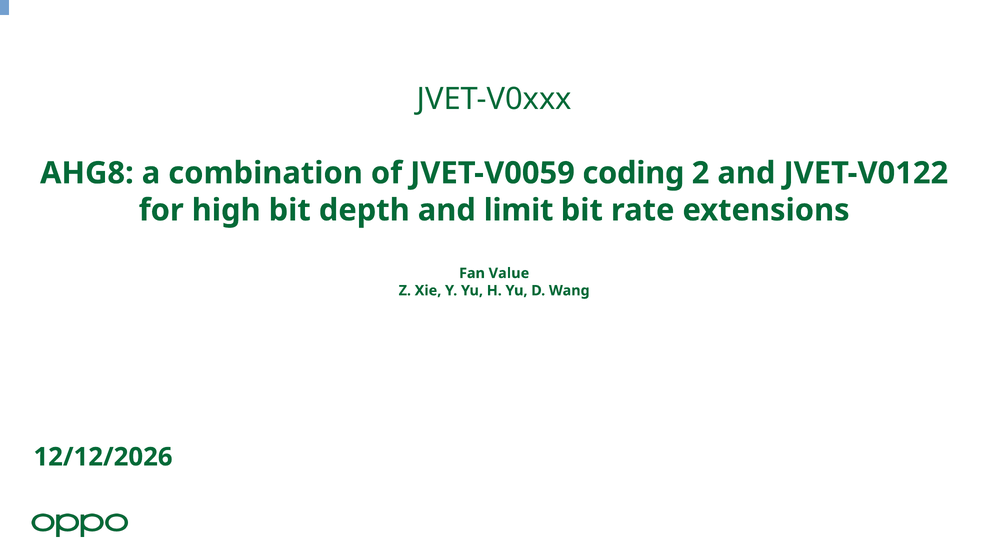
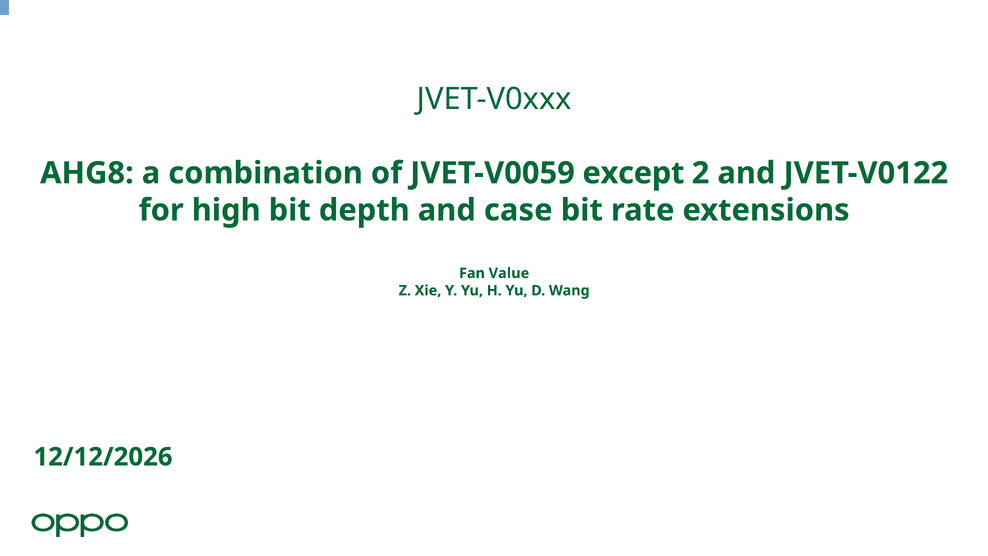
coding: coding -> except
limit: limit -> case
